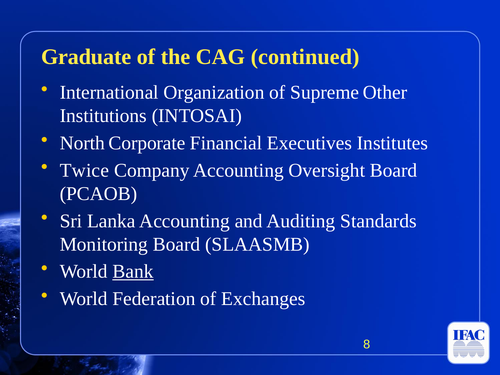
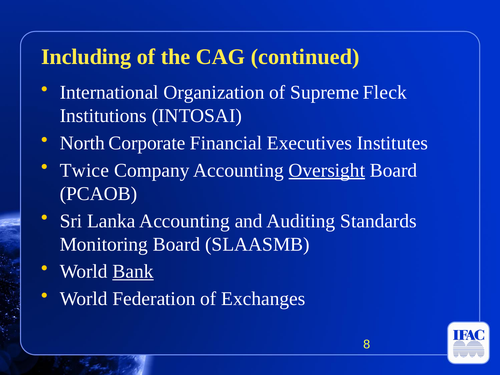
Graduate: Graduate -> Including
Other: Other -> Fleck
Oversight underline: none -> present
